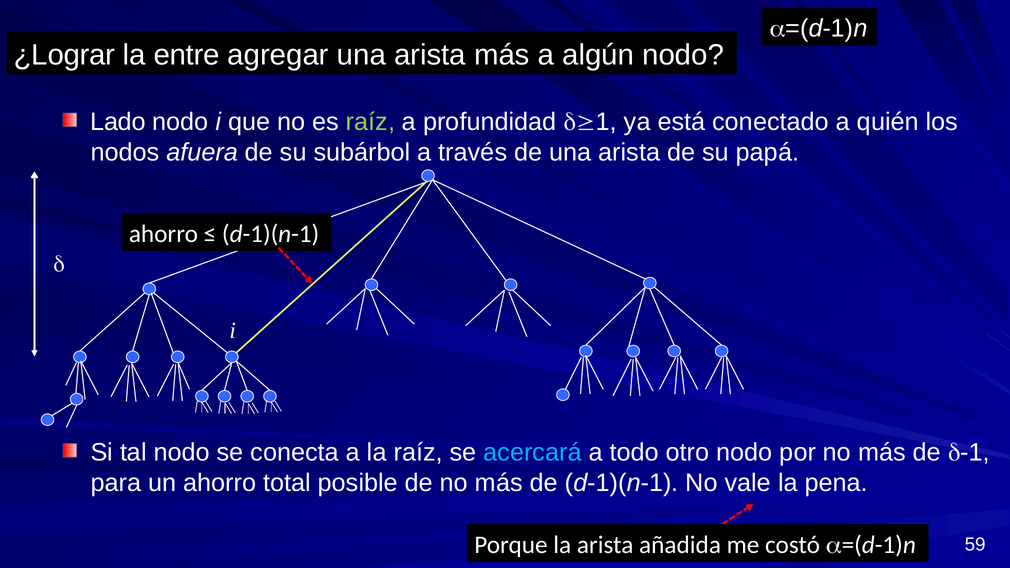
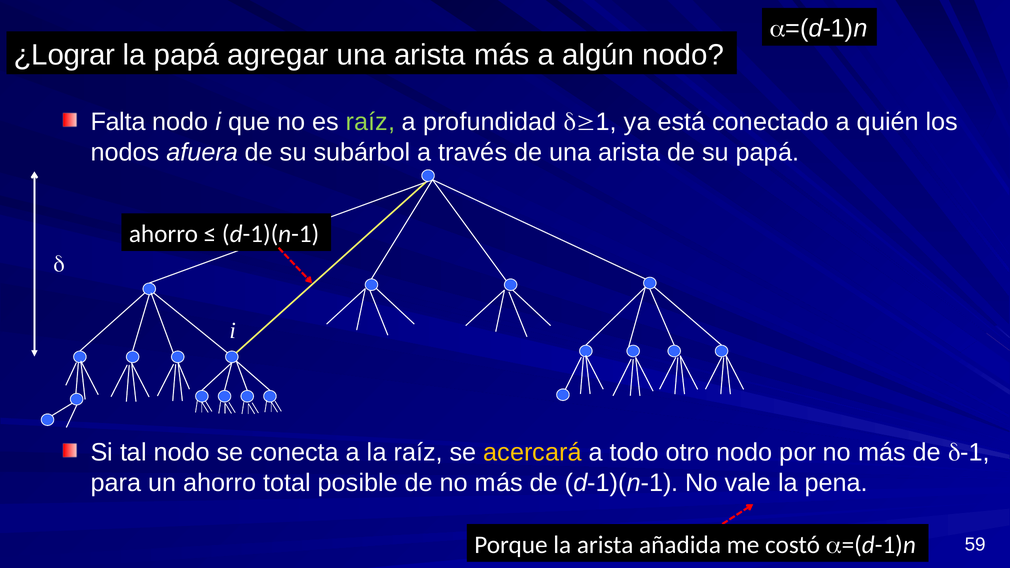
la entre: entre -> papá
Lado: Lado -> Falta
acercará colour: light blue -> yellow
